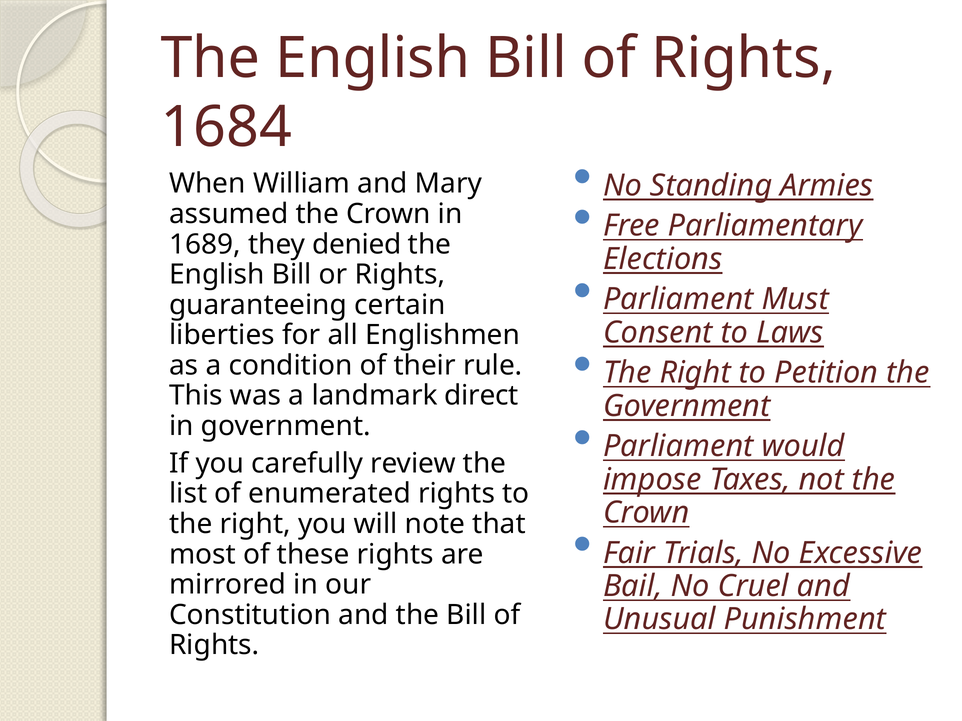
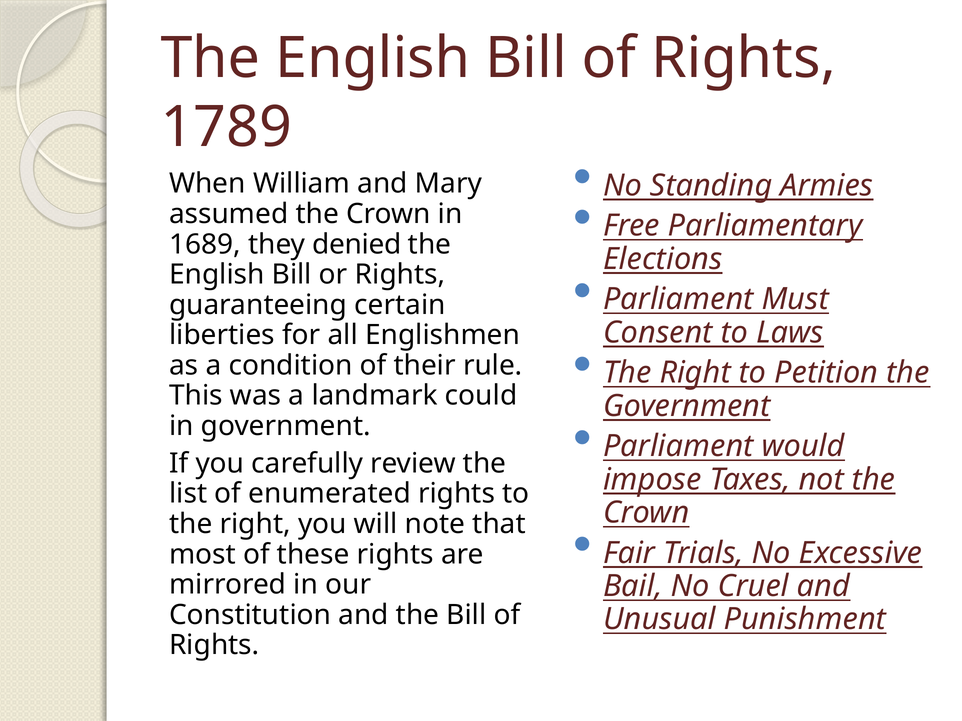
1684: 1684 -> 1789
direct: direct -> could
